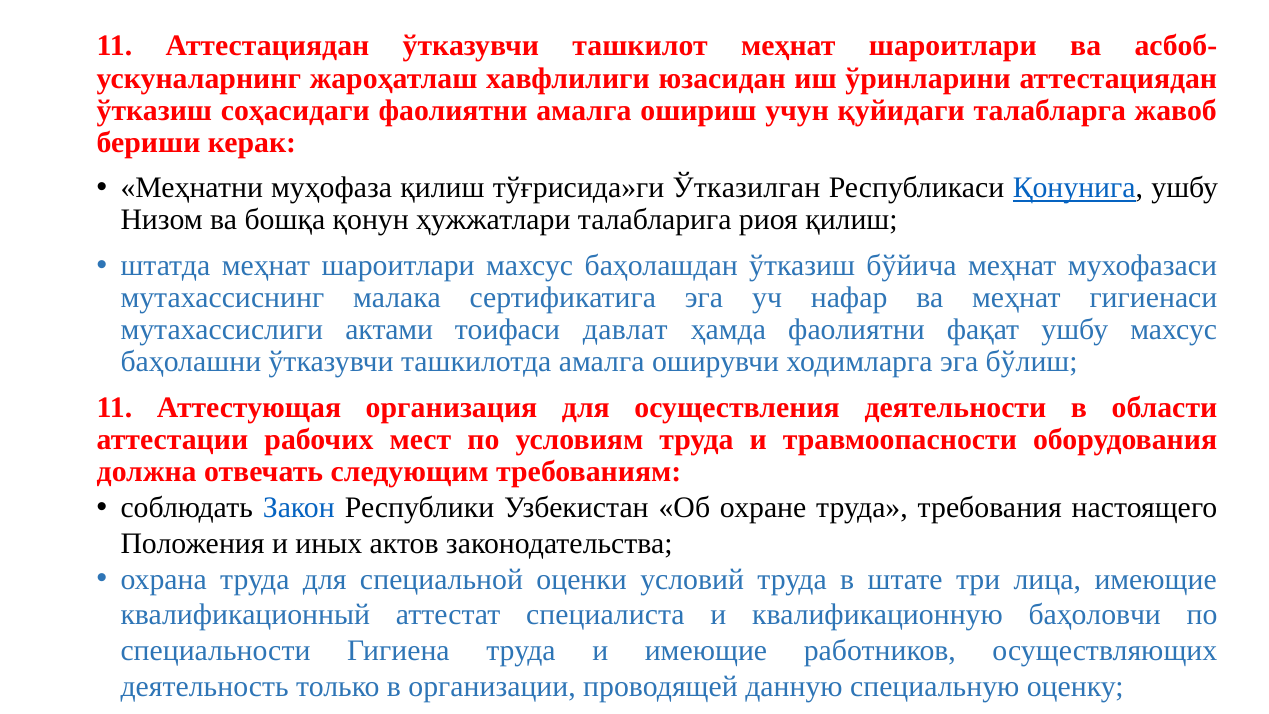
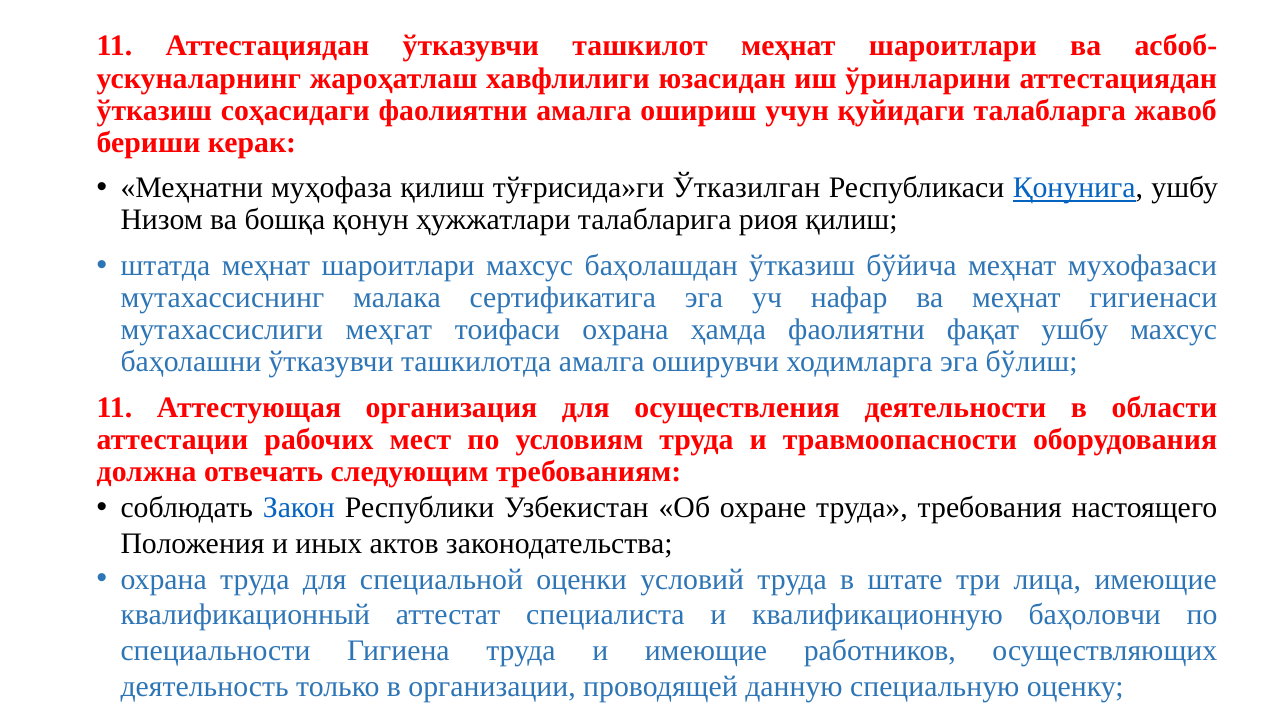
актами: актами -> меҳгат
тоифаси давлат: давлат -> охрана
